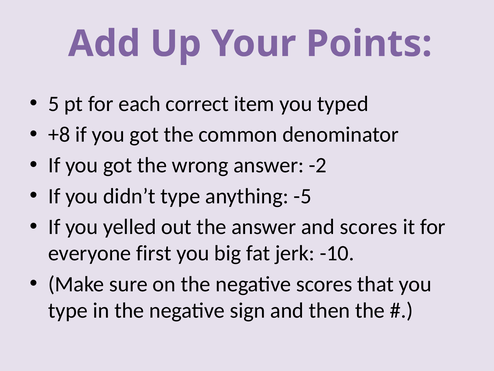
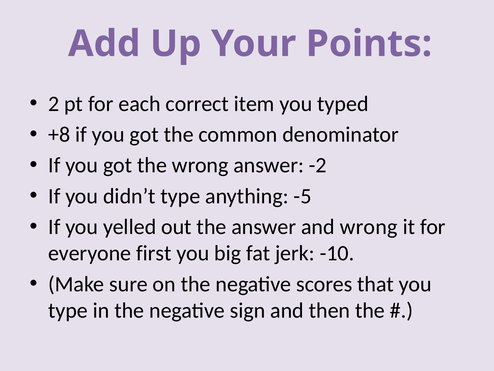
5: 5 -> 2
and scores: scores -> wrong
